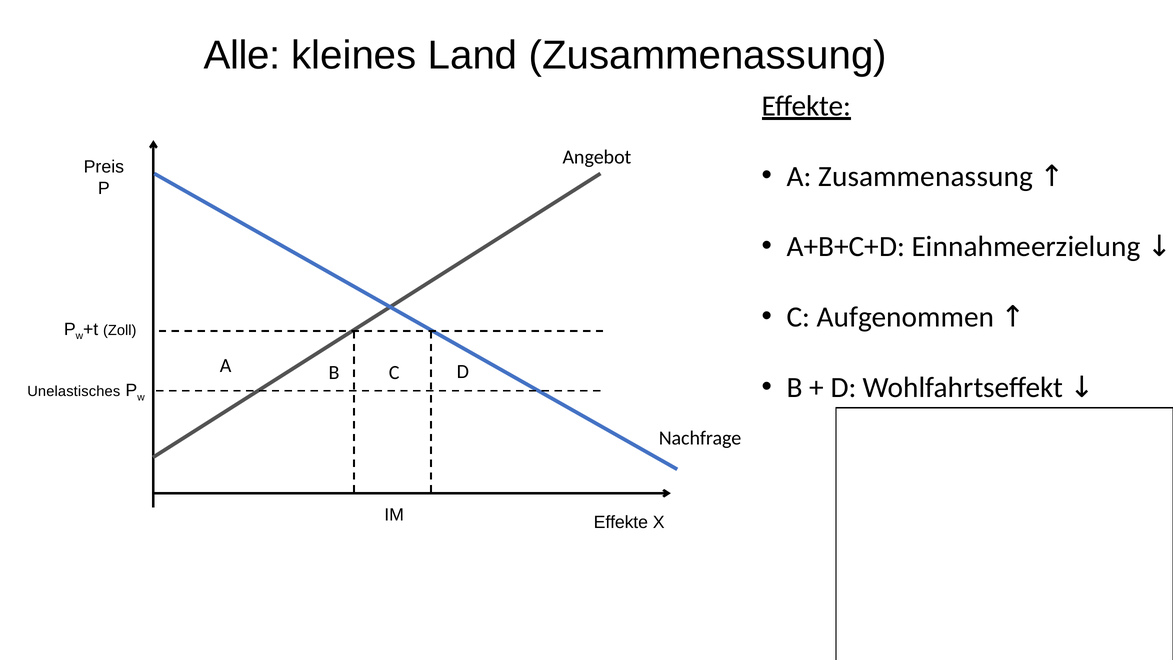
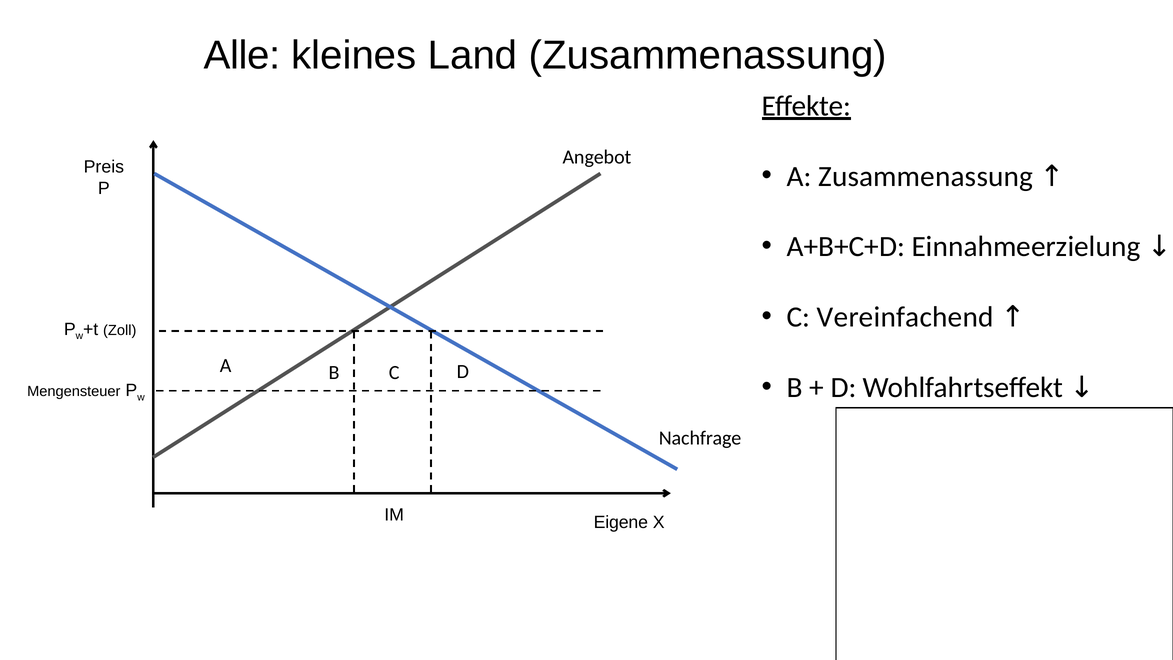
Aufgenommen: Aufgenommen -> Vereinfachend
Unelastisches: Unelastisches -> Mengensteuer
Effekte at (621, 522): Effekte -> Eigene
